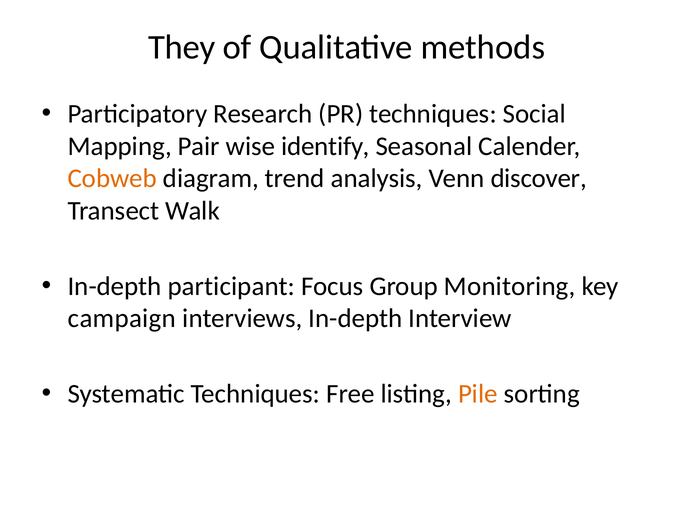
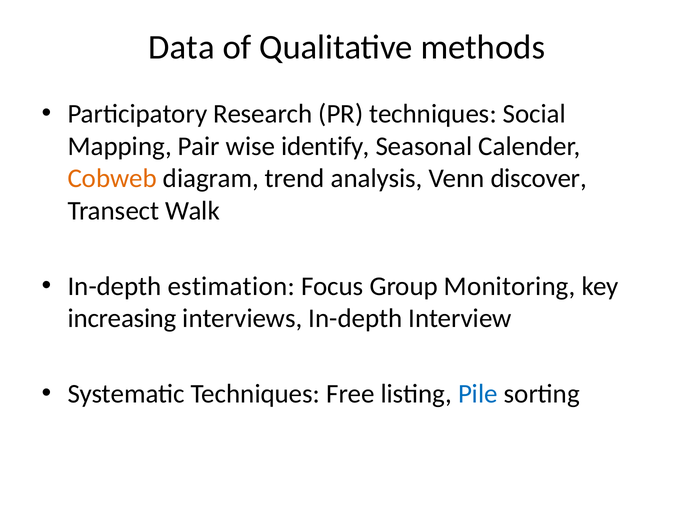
They: They -> Data
participant: participant -> estimation
campaign: campaign -> increasing
Pile colour: orange -> blue
